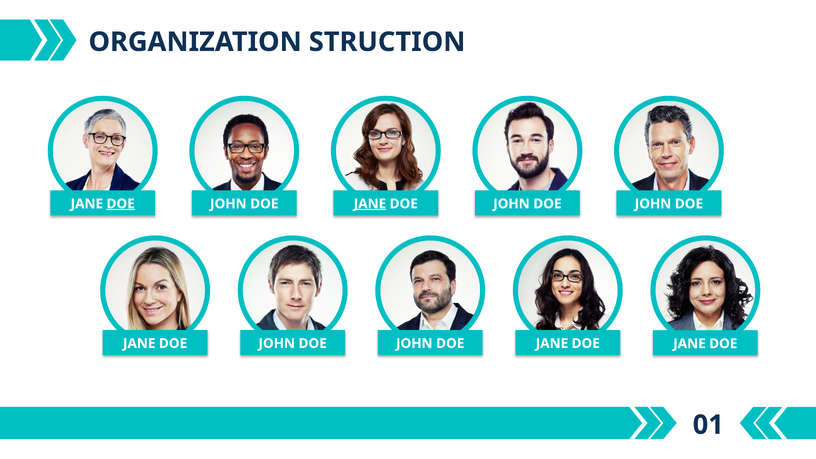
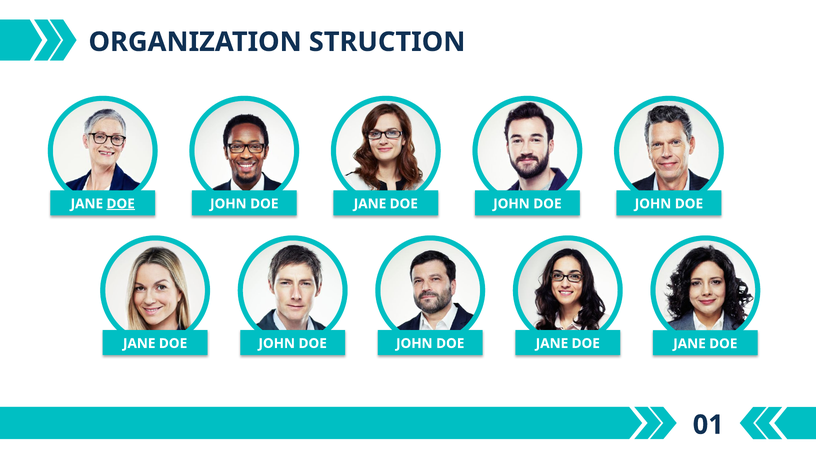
JANE at (370, 204) underline: present -> none
